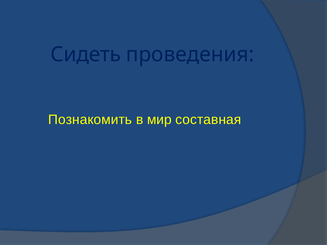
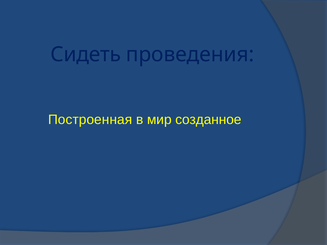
Познакомить: Познакомить -> Построенная
составная: составная -> созданное
